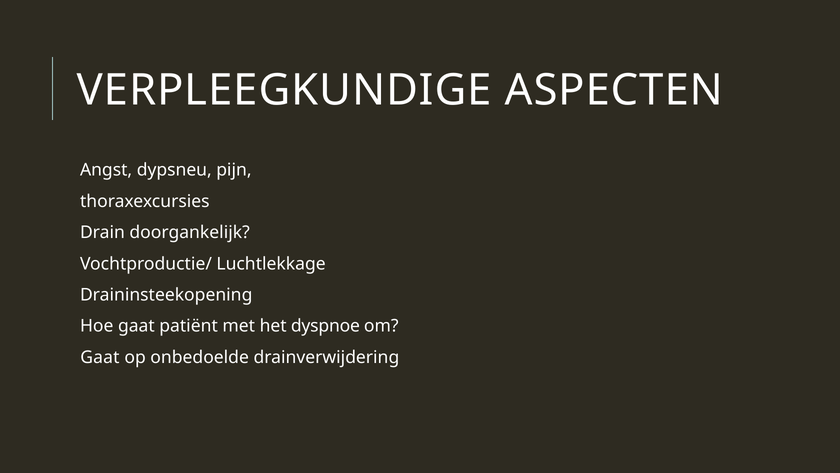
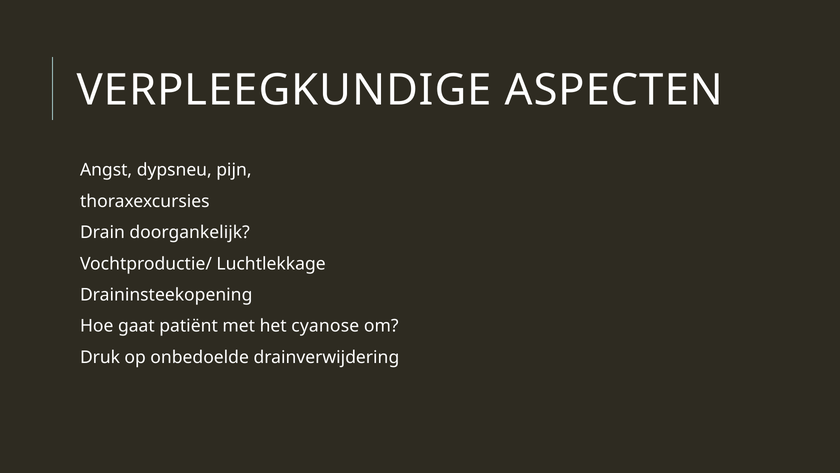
dyspnoe: dyspnoe -> cyanose
Gaat at (100, 357): Gaat -> Druk
